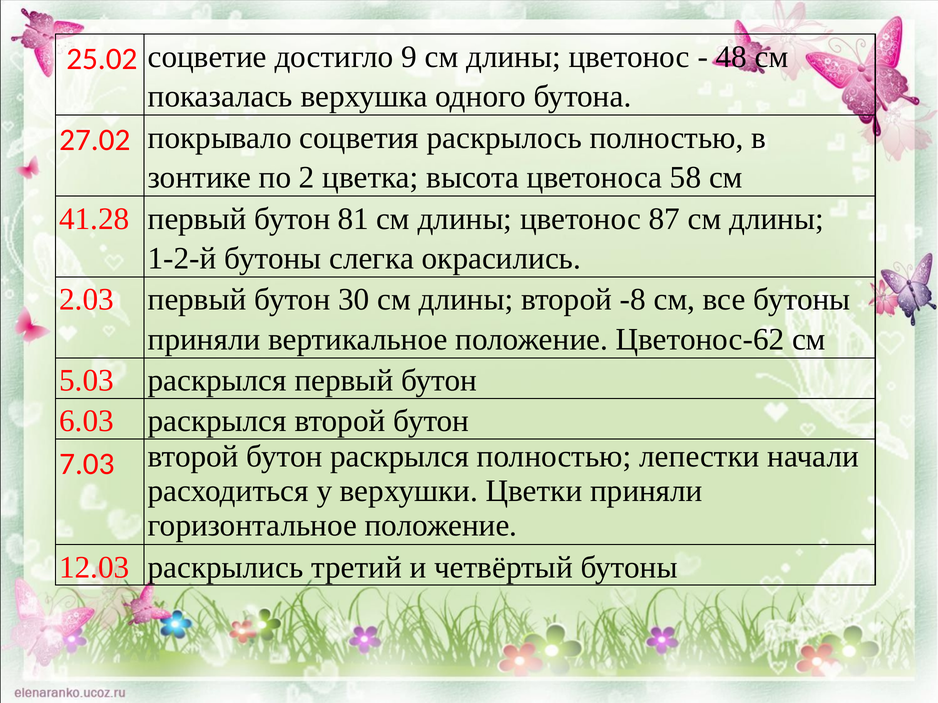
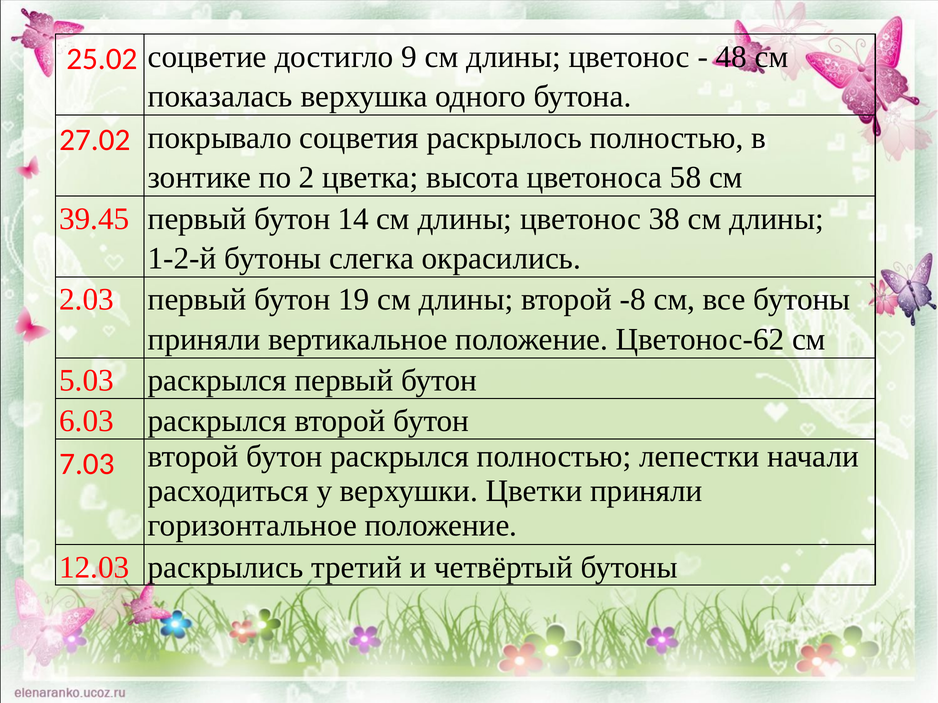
41.28: 41.28 -> 39.45
81: 81 -> 14
87: 87 -> 38
30: 30 -> 19
